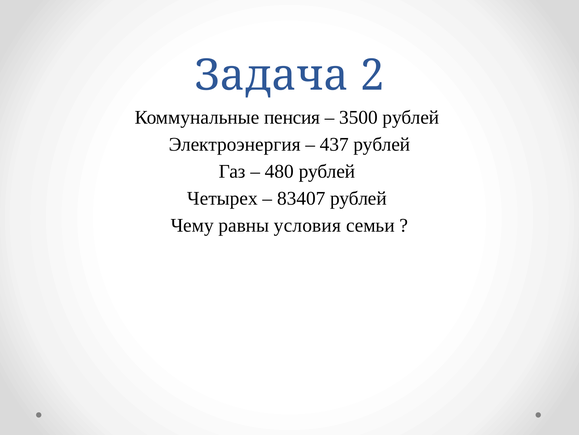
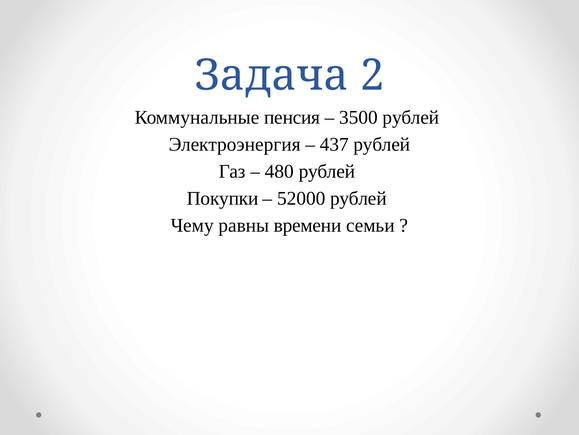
Четырех: Четырех -> Покупки
83407: 83407 -> 52000
условия: условия -> времени
